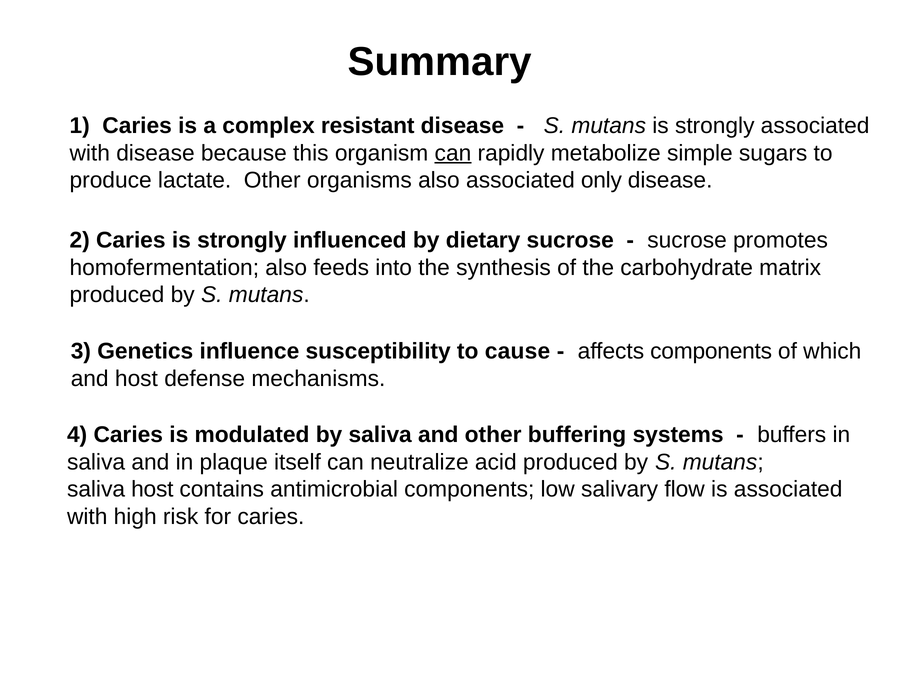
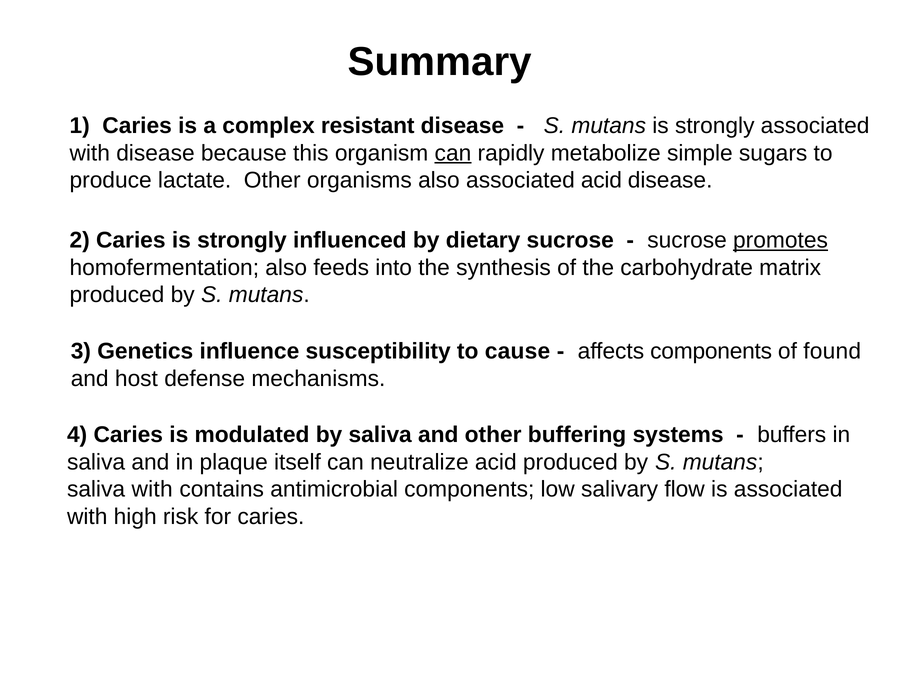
associated only: only -> acid
promotes underline: none -> present
which: which -> found
saliva host: host -> with
